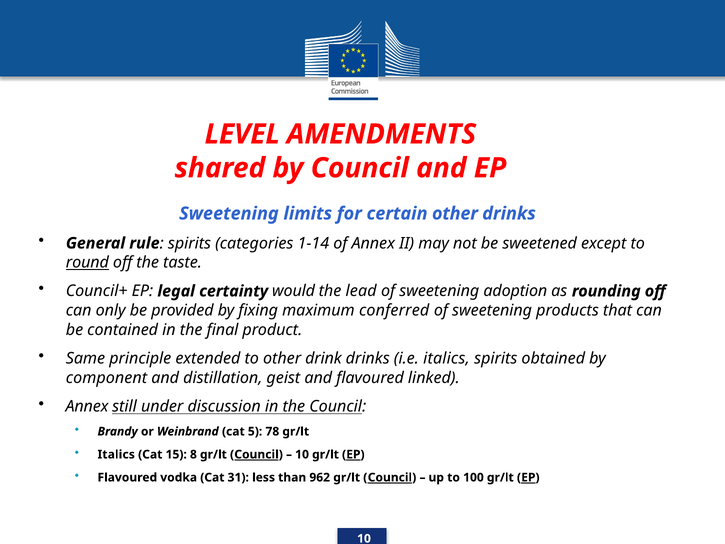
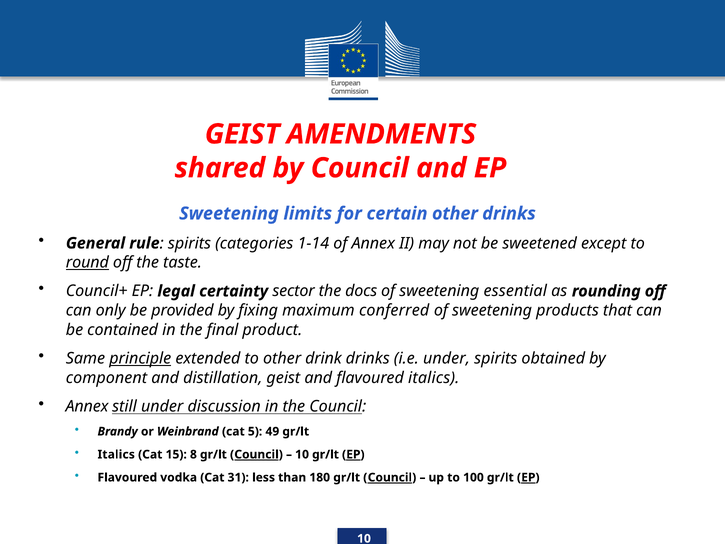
LEVEL at (242, 134): LEVEL -> GEIST
would: would -> sector
lead: lead -> docs
adoption: adoption -> essential
principle underline: none -> present
i.e italics: italics -> under
flavoured linked: linked -> italics
78: 78 -> 49
962: 962 -> 180
